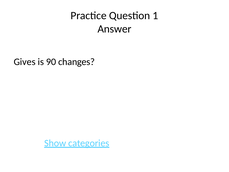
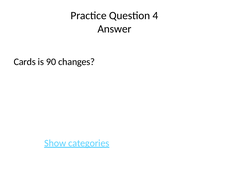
1: 1 -> 4
Gives: Gives -> Cards
